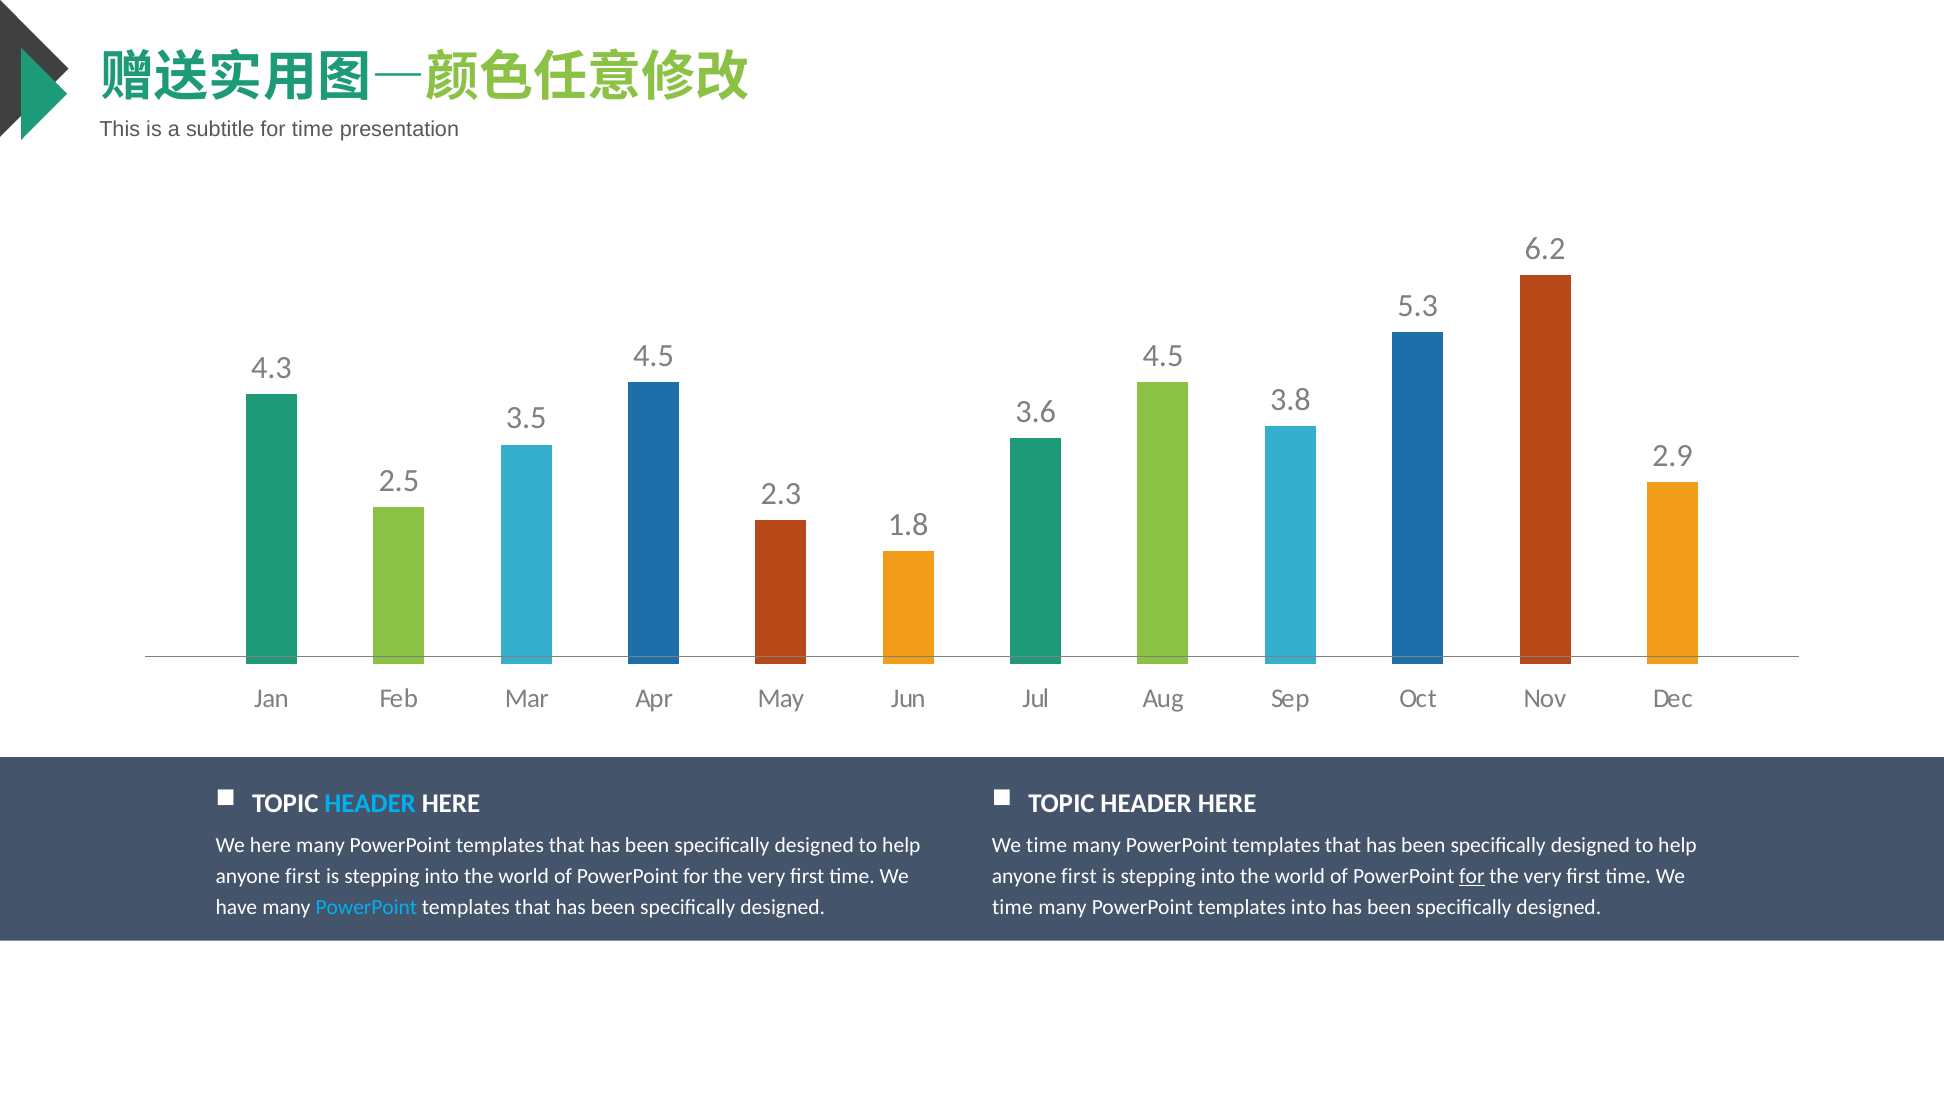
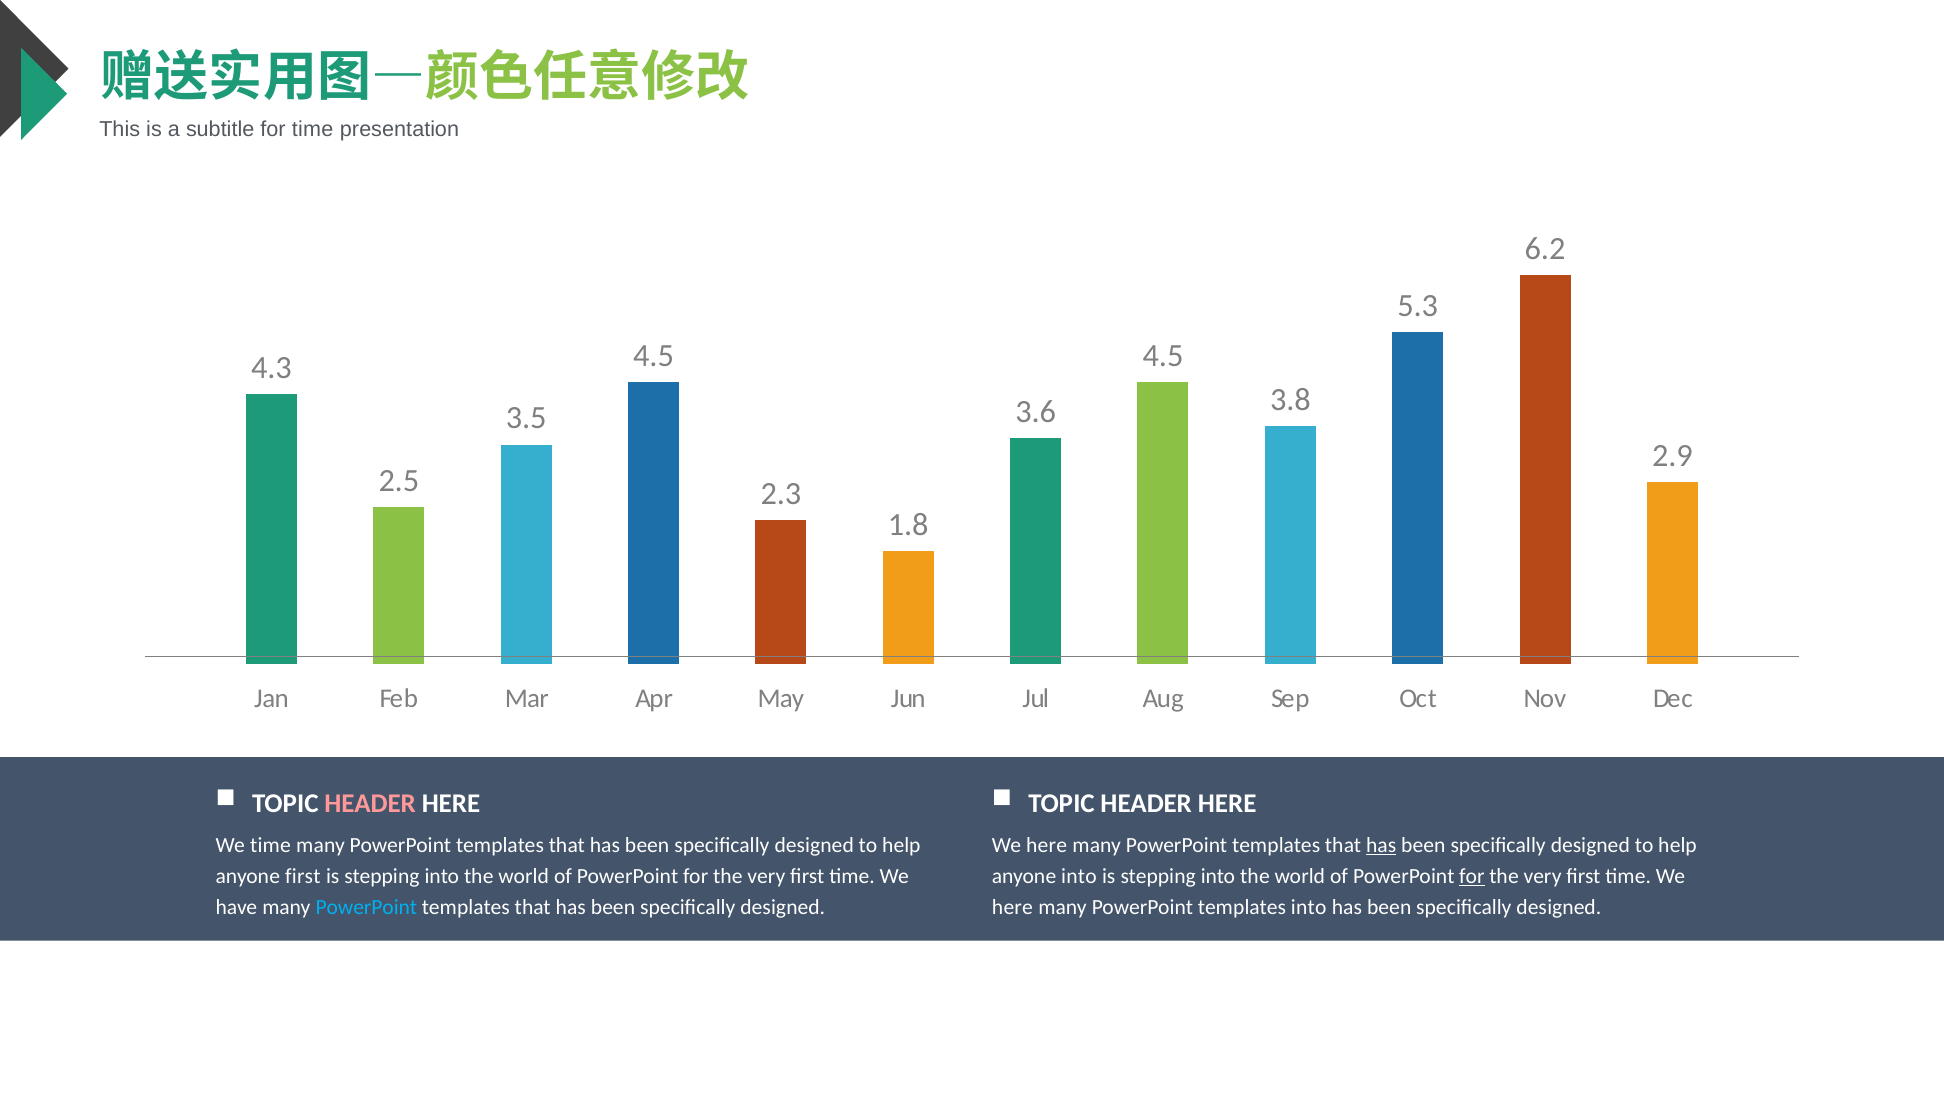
HEADER at (370, 803) colour: light blue -> pink
We here: here -> time
time at (1047, 845): time -> here
has at (1381, 845) underline: none -> present
first at (1079, 876): first -> into
time at (1012, 907): time -> here
